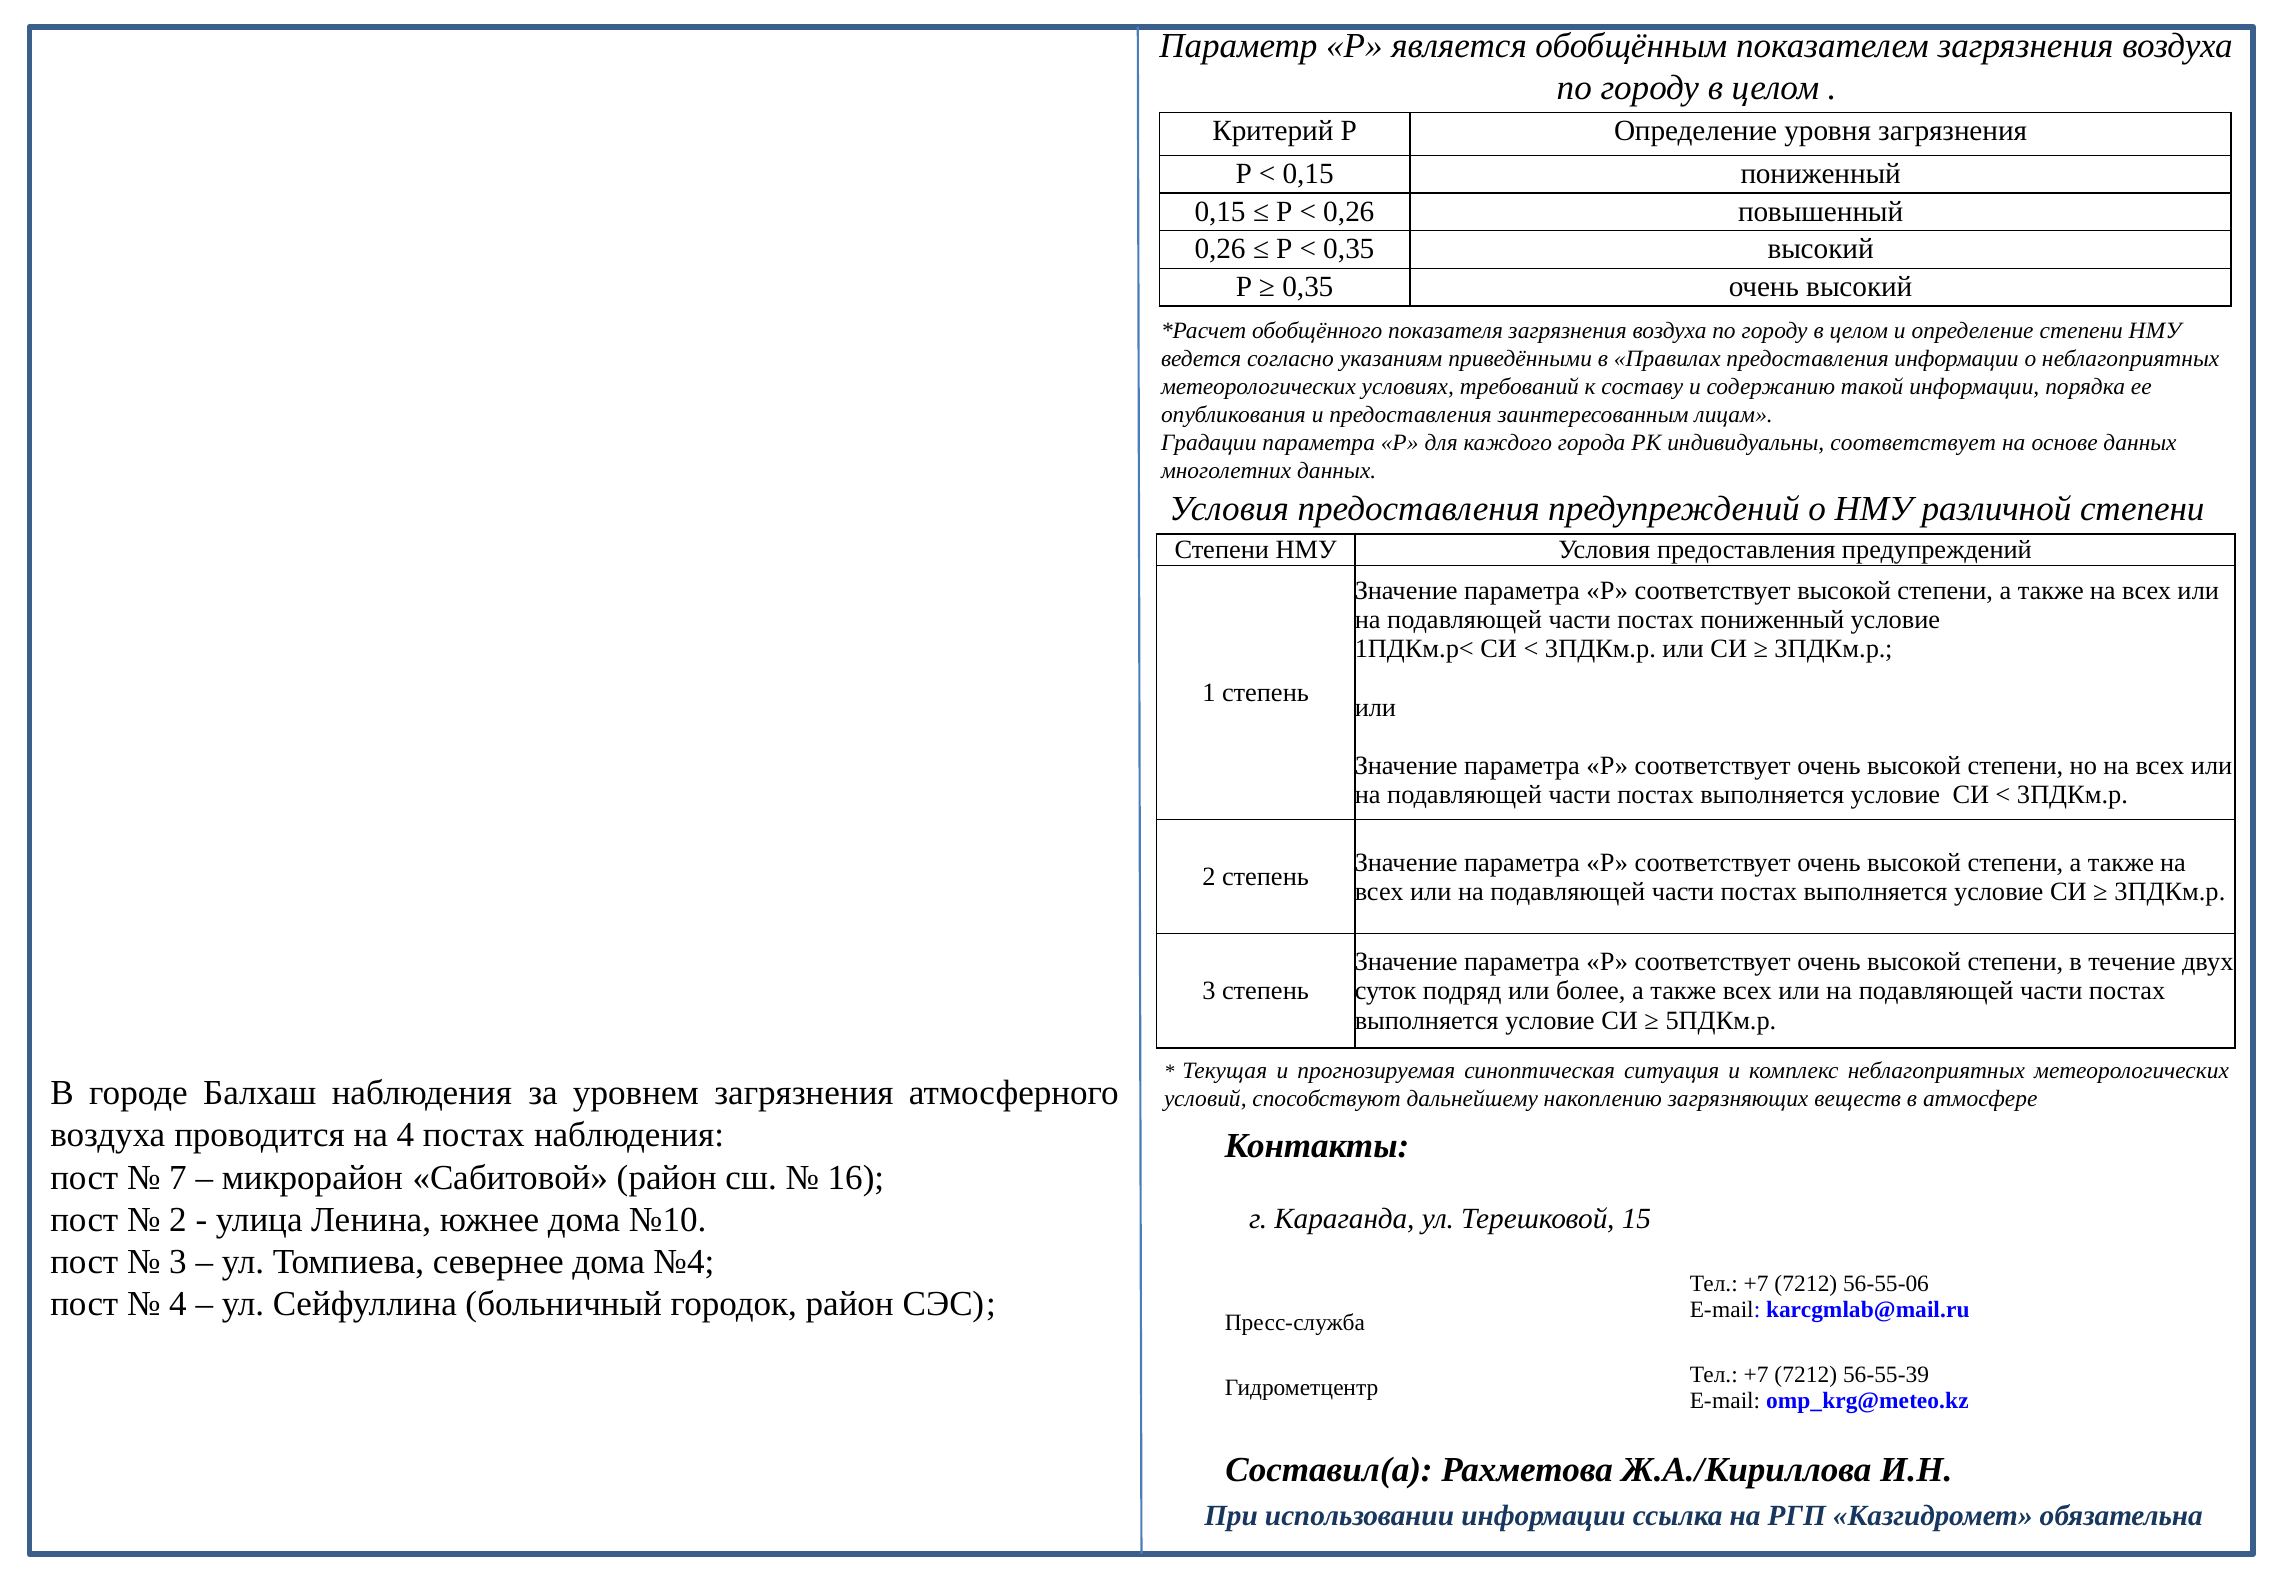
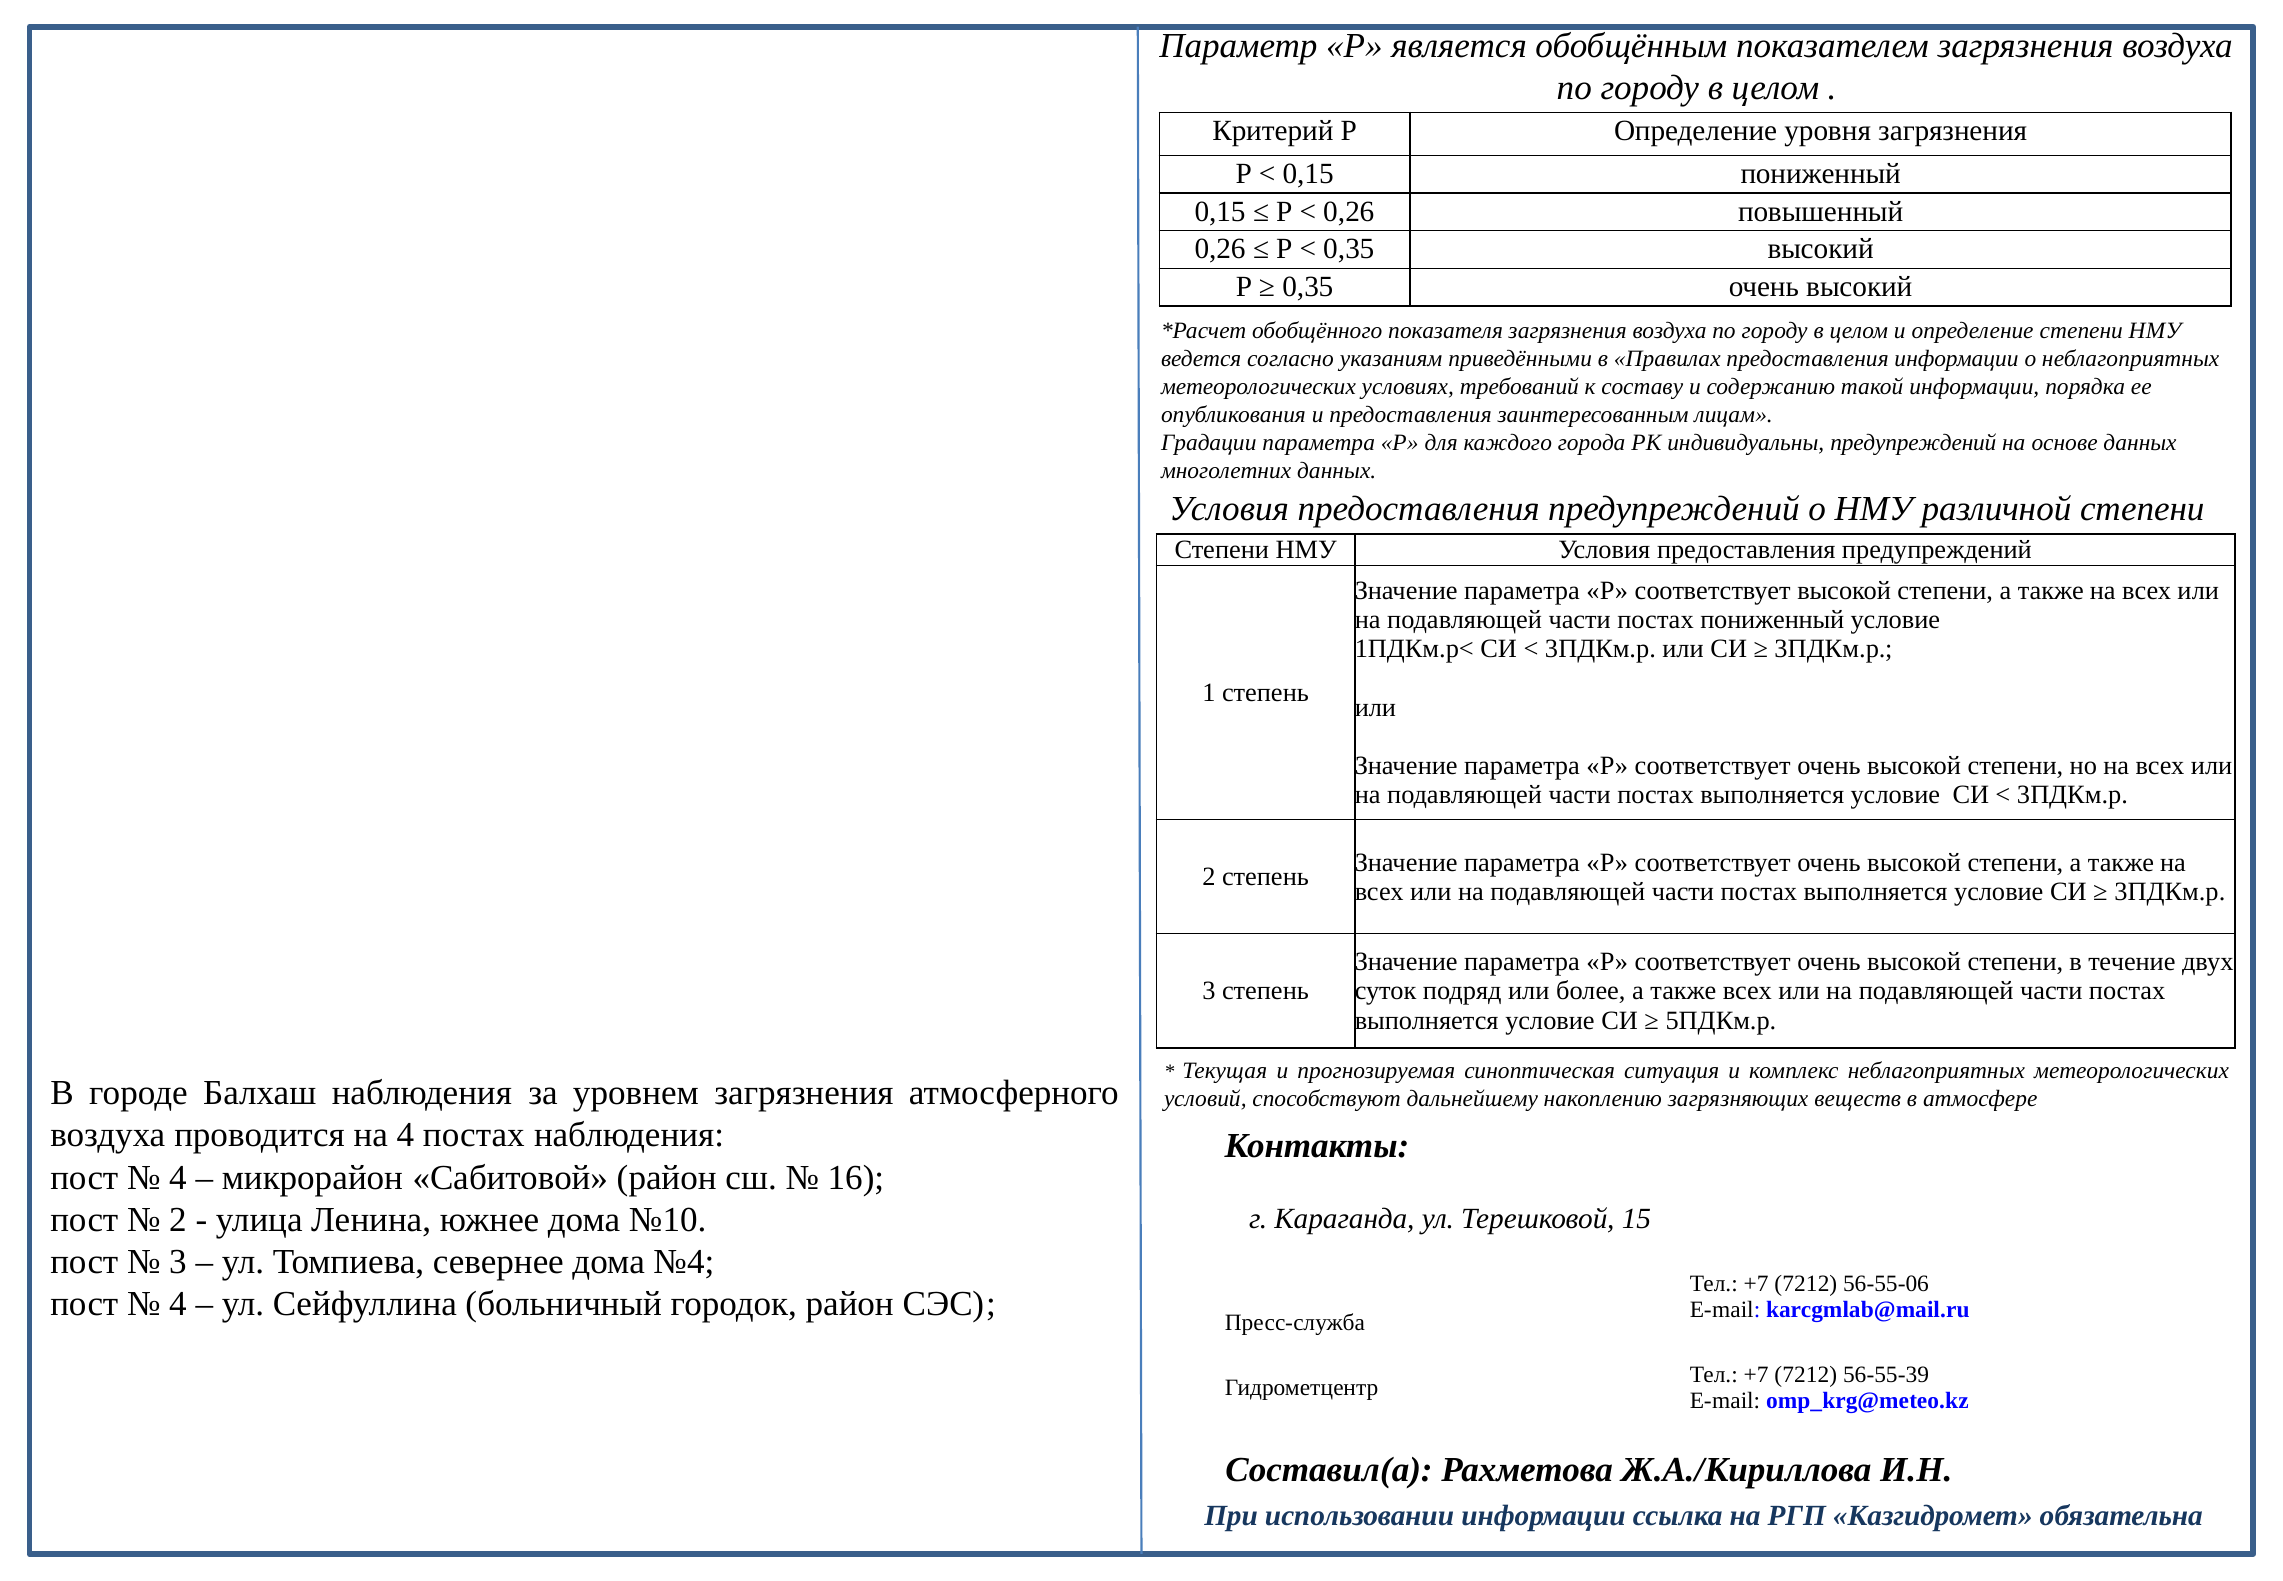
индивидуальны соответствует: соответствует -> предупреждений
7 at (178, 1177): 7 -> 4
